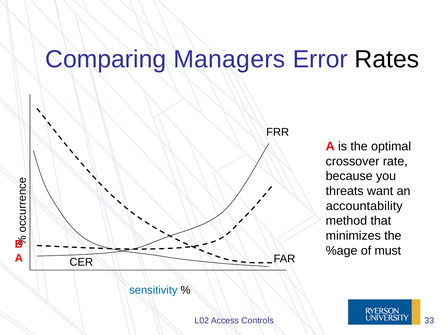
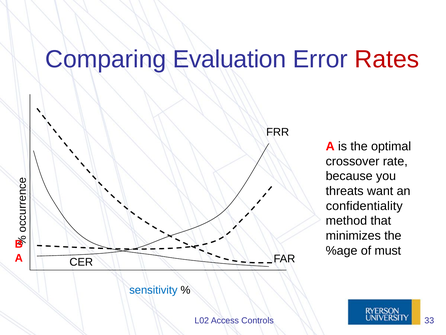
Managers: Managers -> Evaluation
Rates colour: black -> red
accountability: accountability -> confidentiality
